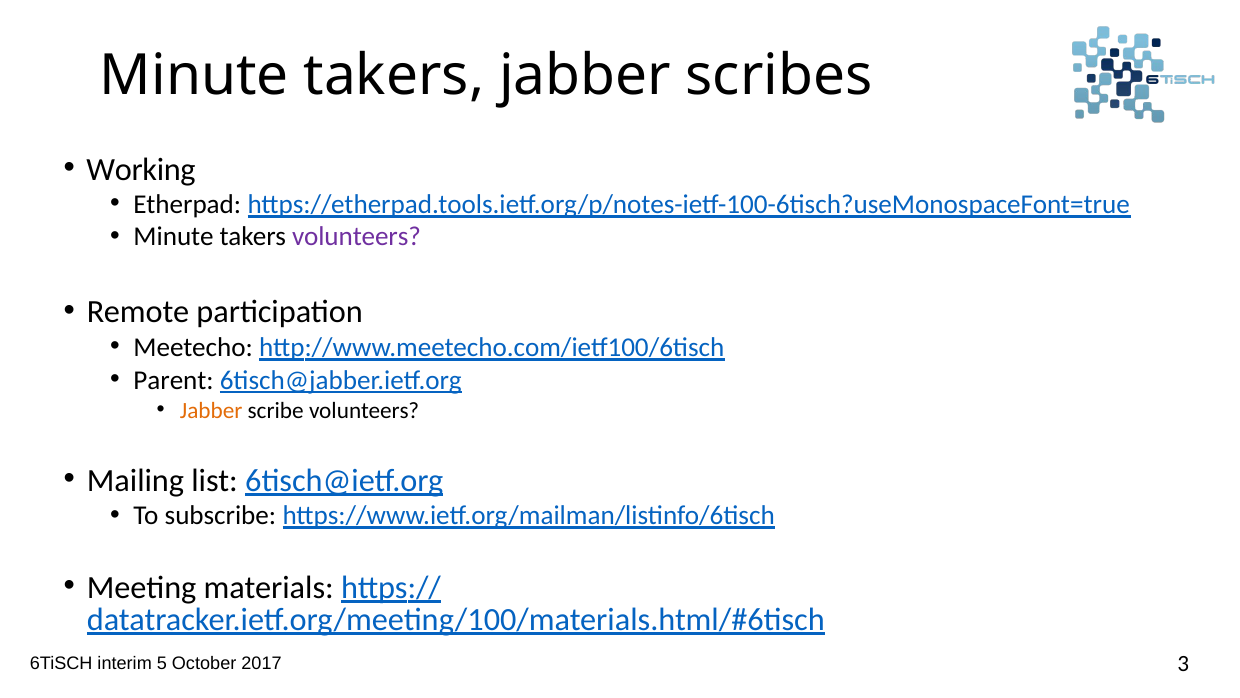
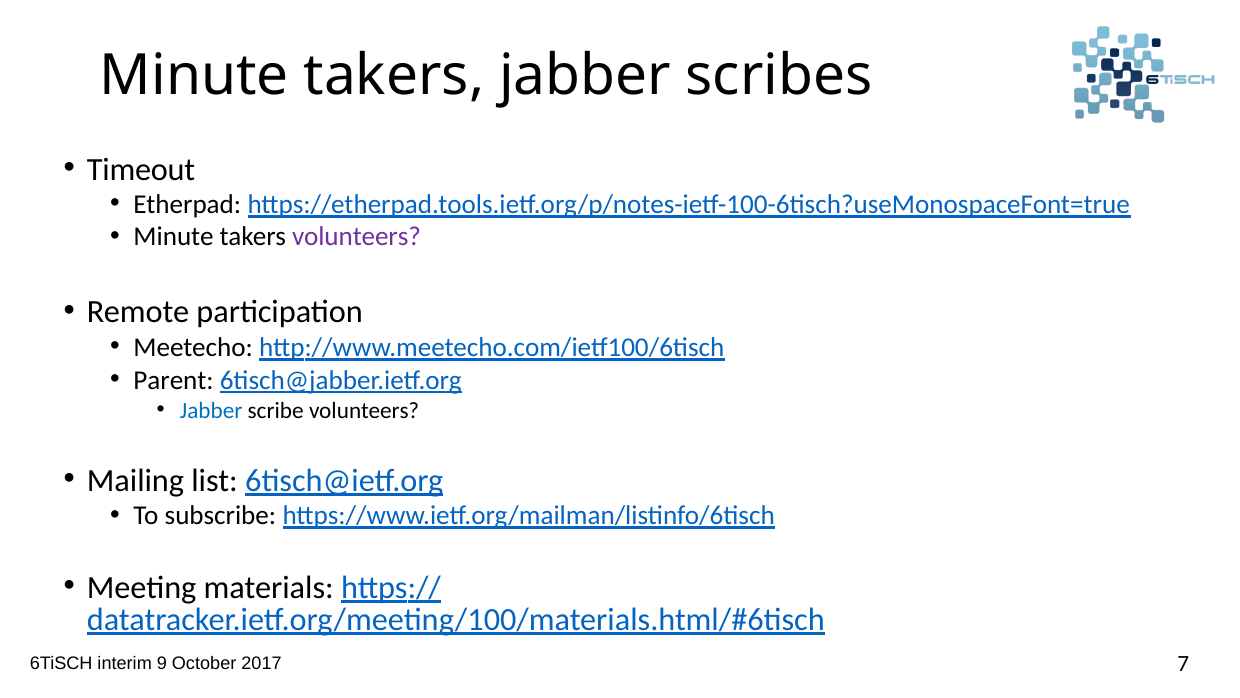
Working: Working -> Timeout
Jabber at (211, 411) colour: orange -> blue
5: 5 -> 9
3: 3 -> 7
